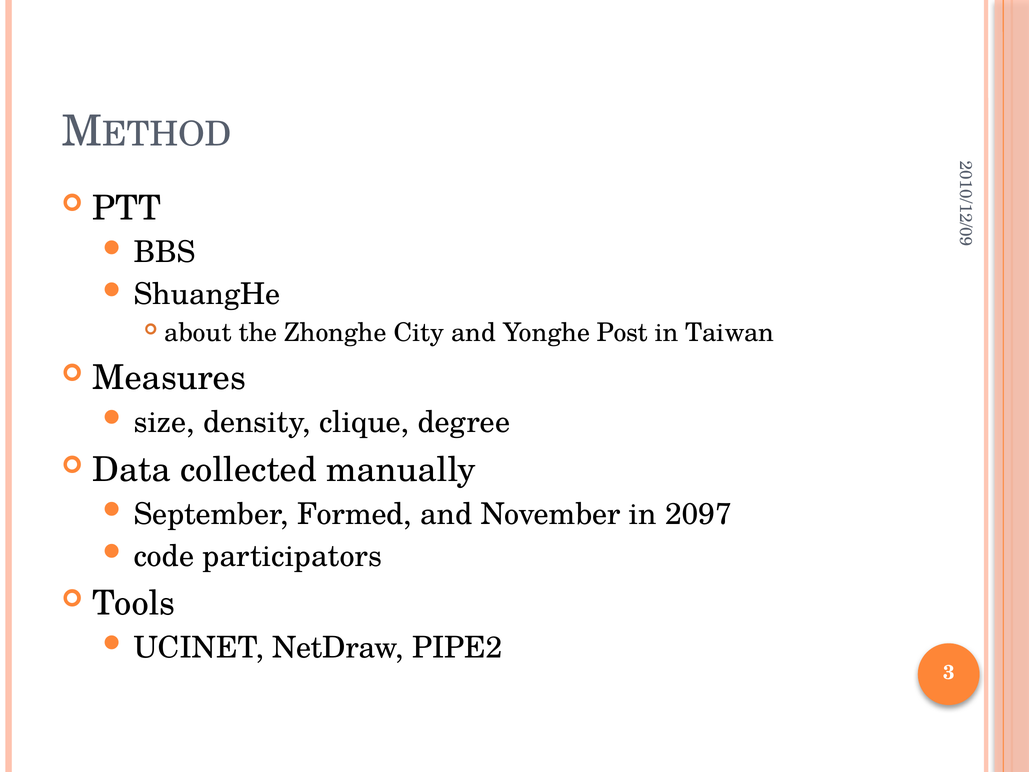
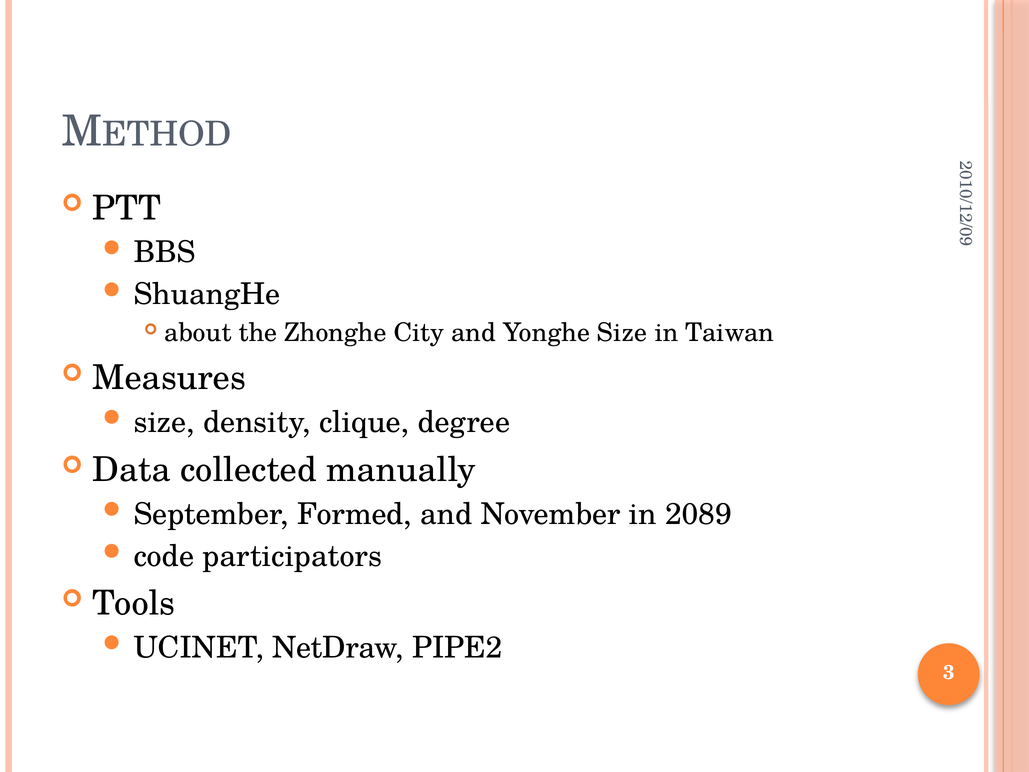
Yonghe Post: Post -> Size
2097: 2097 -> 2089
